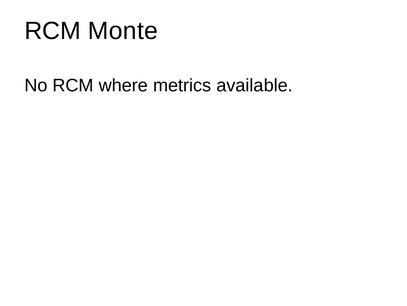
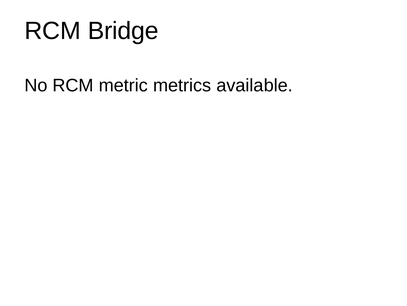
Monte: Monte -> Bridge
where: where -> metric
